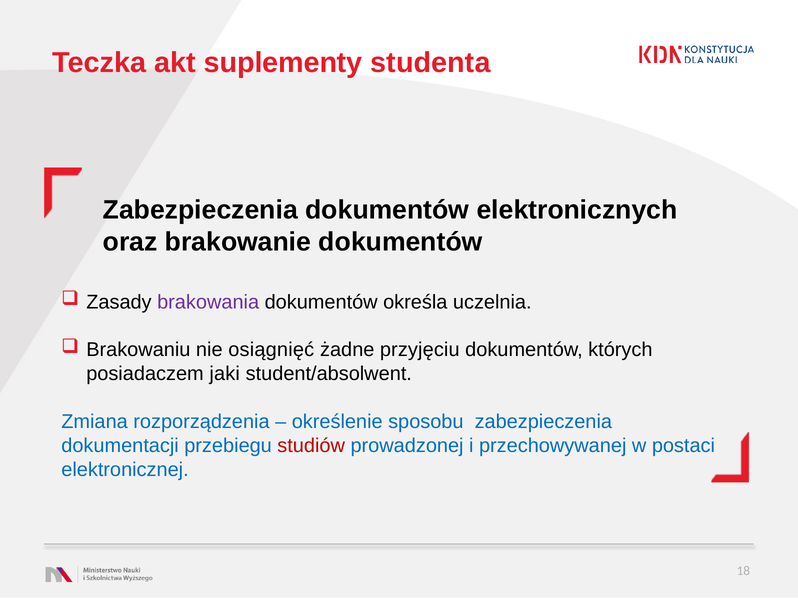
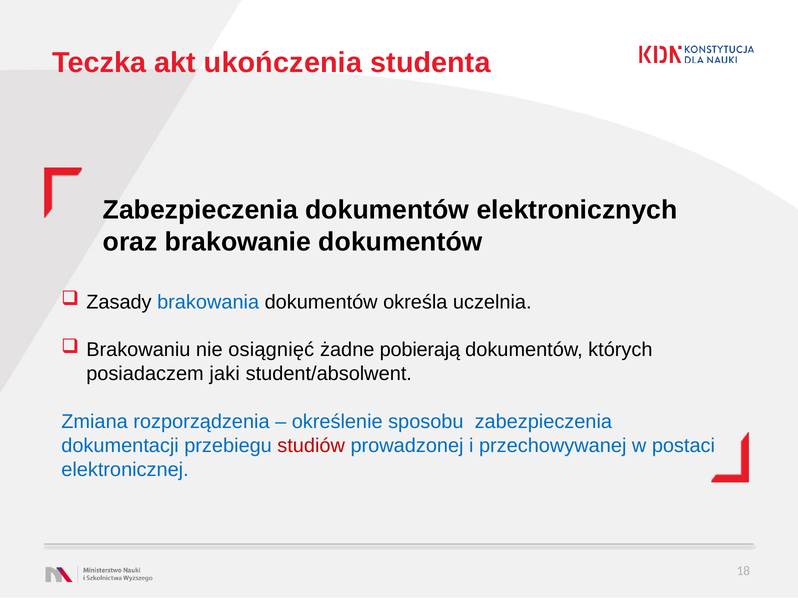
suplementy: suplementy -> ukończenia
brakowania colour: purple -> blue
przyjęciu: przyjęciu -> pobierają
